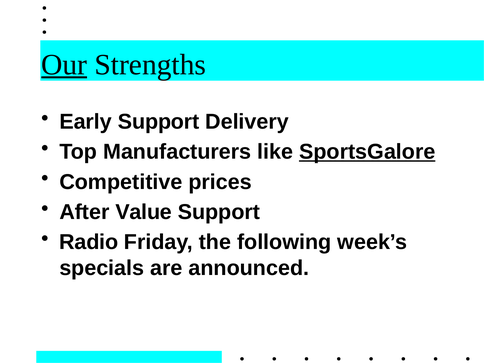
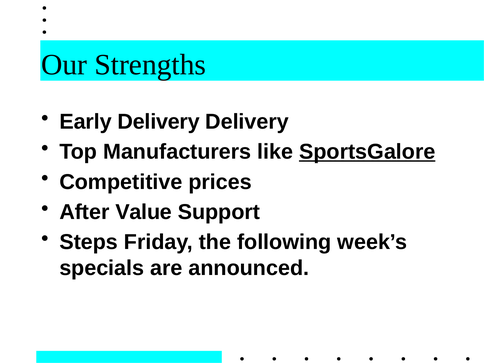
Our underline: present -> none
Early Support: Support -> Delivery
Radio: Radio -> Steps
